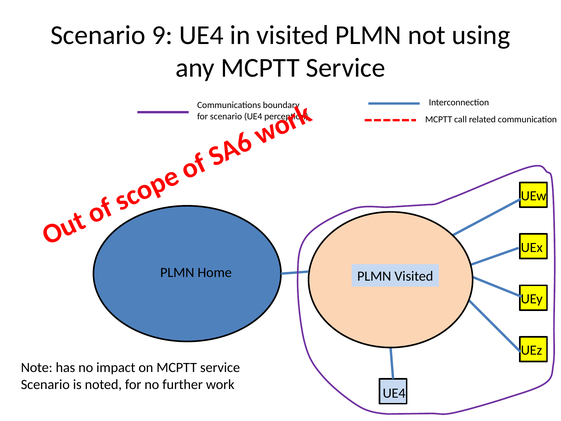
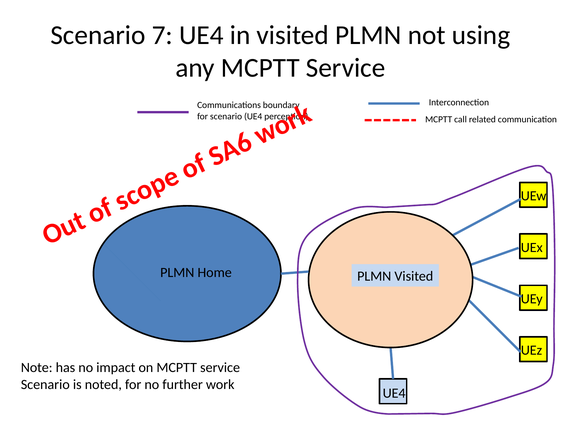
9: 9 -> 7
